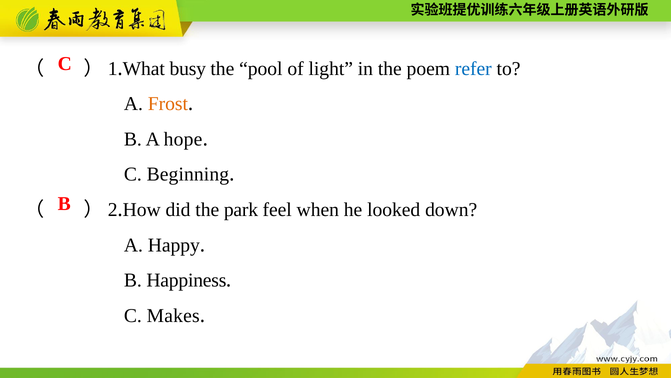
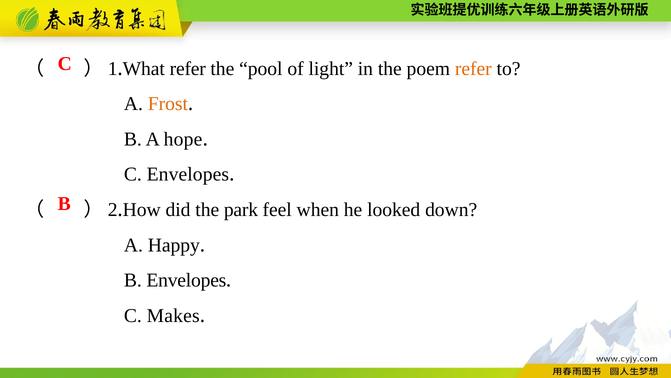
busy at (188, 68): busy -> refer
refer at (473, 68) colour: blue -> orange
C Beginning: Beginning -> Envelopes
B Happiness: Happiness -> Envelopes
